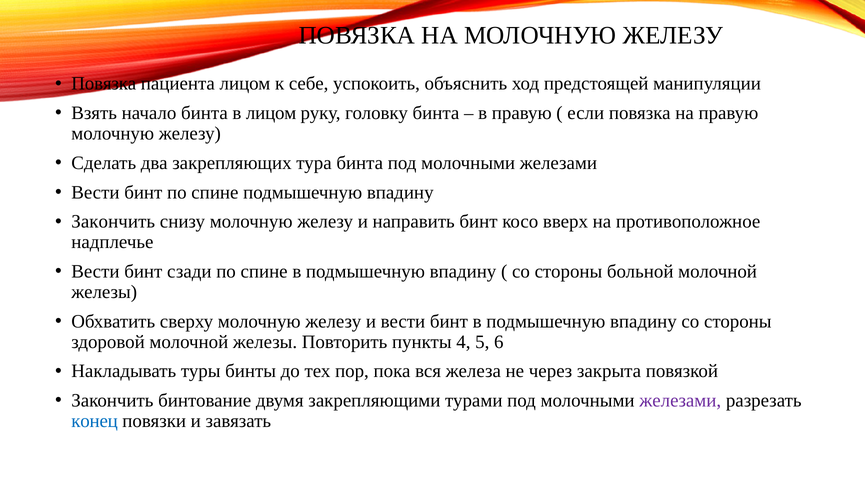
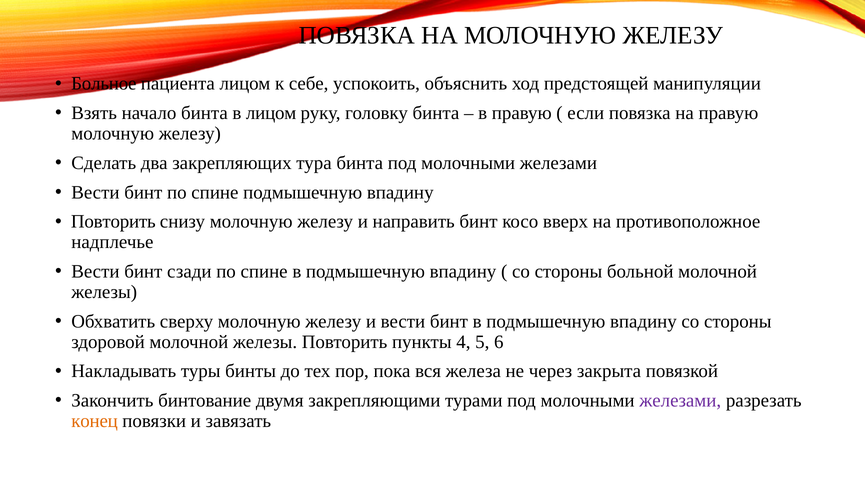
Повязка at (104, 84): Повязка -> Больное
Закончить at (113, 222): Закончить -> Повторить
конец colour: blue -> orange
